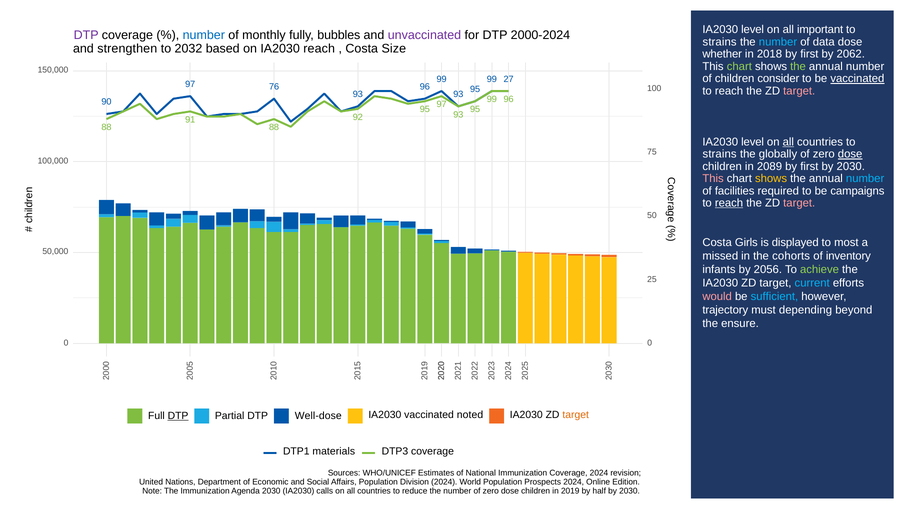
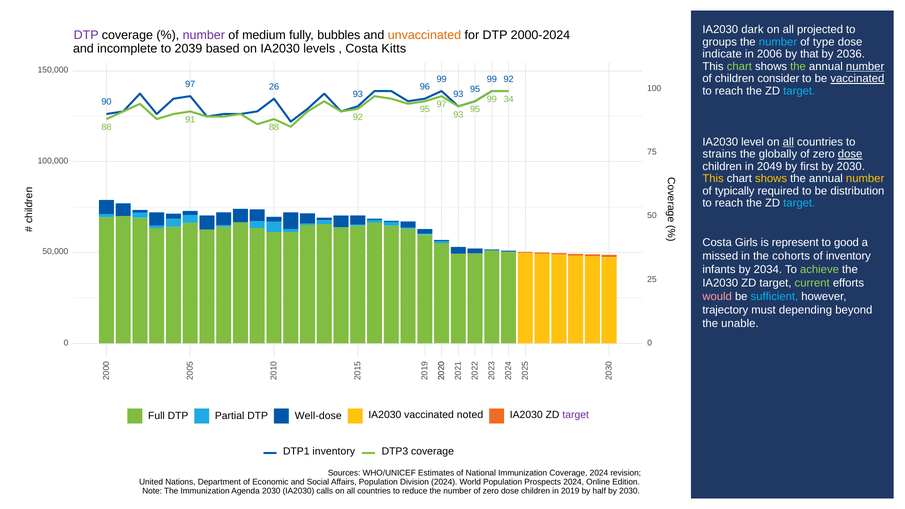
level at (753, 30): level -> dark
important: important -> projected
number at (204, 35) colour: blue -> purple
monthly: monthly -> medium
unvaccinated colour: purple -> orange
strains at (720, 42): strains -> groups
data: data -> type
strengthen: strengthen -> incomplete
2032: 2032 -> 2039
IA2030 reach: reach -> levels
Size: Size -> Kitts
whether: whether -> indicate
2018: 2018 -> 2006
first at (809, 54): first -> that
2062: 2062 -> 2036
number at (865, 66) underline: none -> present
99 27: 27 -> 92
76: 76 -> 26
target at (799, 91) colour: pink -> light blue
99 96: 96 -> 34
2089: 2089 -> 2049
This at (713, 179) colour: pink -> yellow
number at (865, 179) colour: light blue -> yellow
facilities: facilities -> typically
campaigns: campaigns -> distribution
reach at (729, 203) underline: present -> none
target at (799, 203) colour: pink -> light blue
displayed: displayed -> represent
most: most -> good
2056: 2056 -> 2034
current colour: light blue -> light green
ensure: ensure -> unable
DTP at (178, 416) underline: present -> none
target at (576, 415) colour: orange -> purple
DTP1 materials: materials -> inventory
